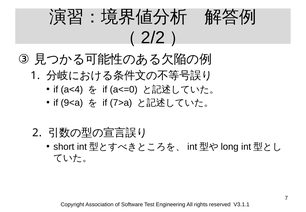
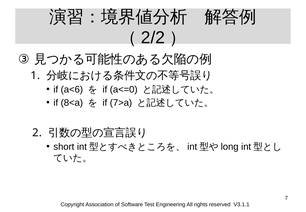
a<4: a<4 -> a<6
9<a: 9<a -> 8<a
